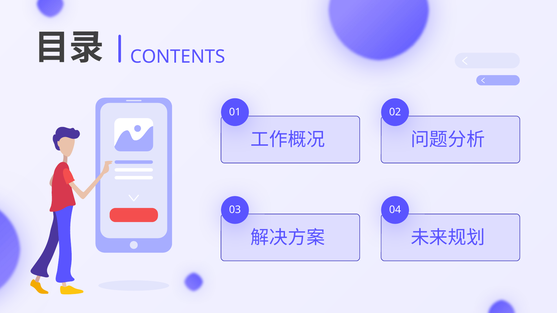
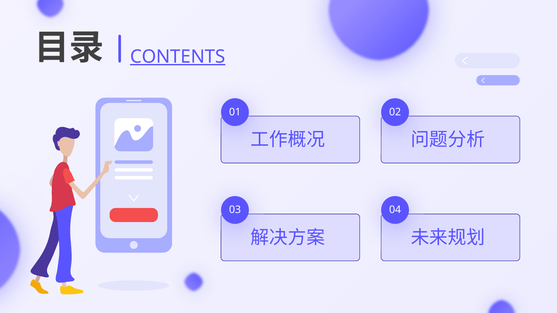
CONTENTS underline: none -> present
